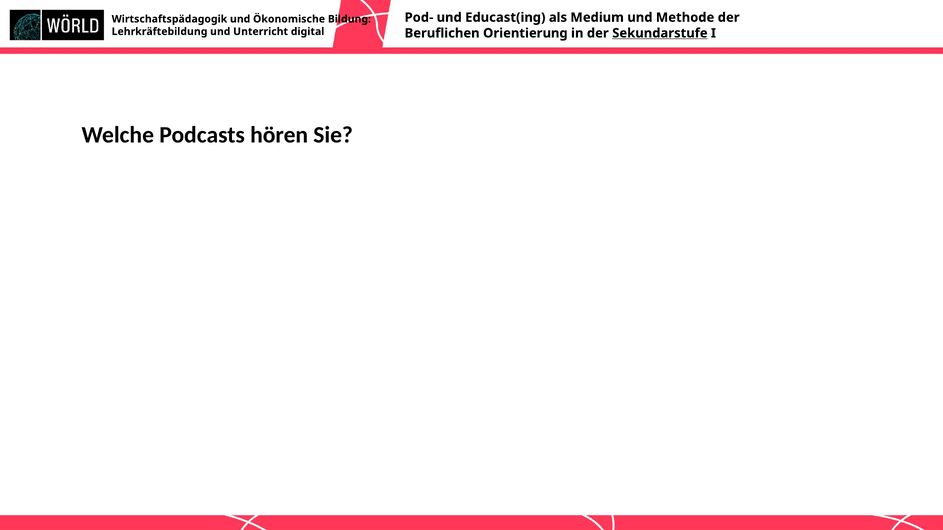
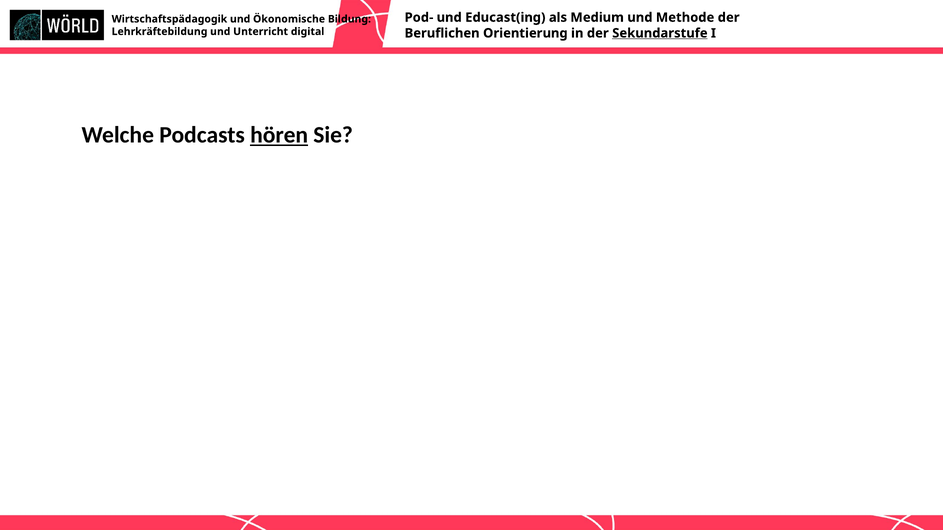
hören underline: none -> present
